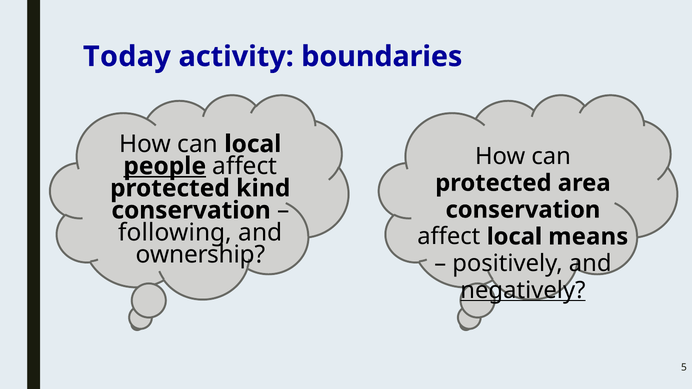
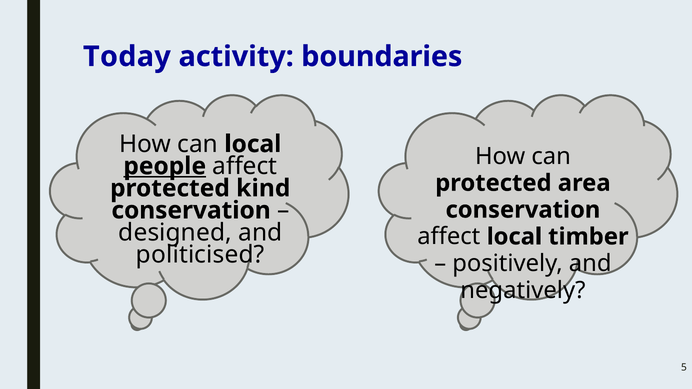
following: following -> designed
means: means -> timber
ownership: ownership -> politicised
negatively underline: present -> none
